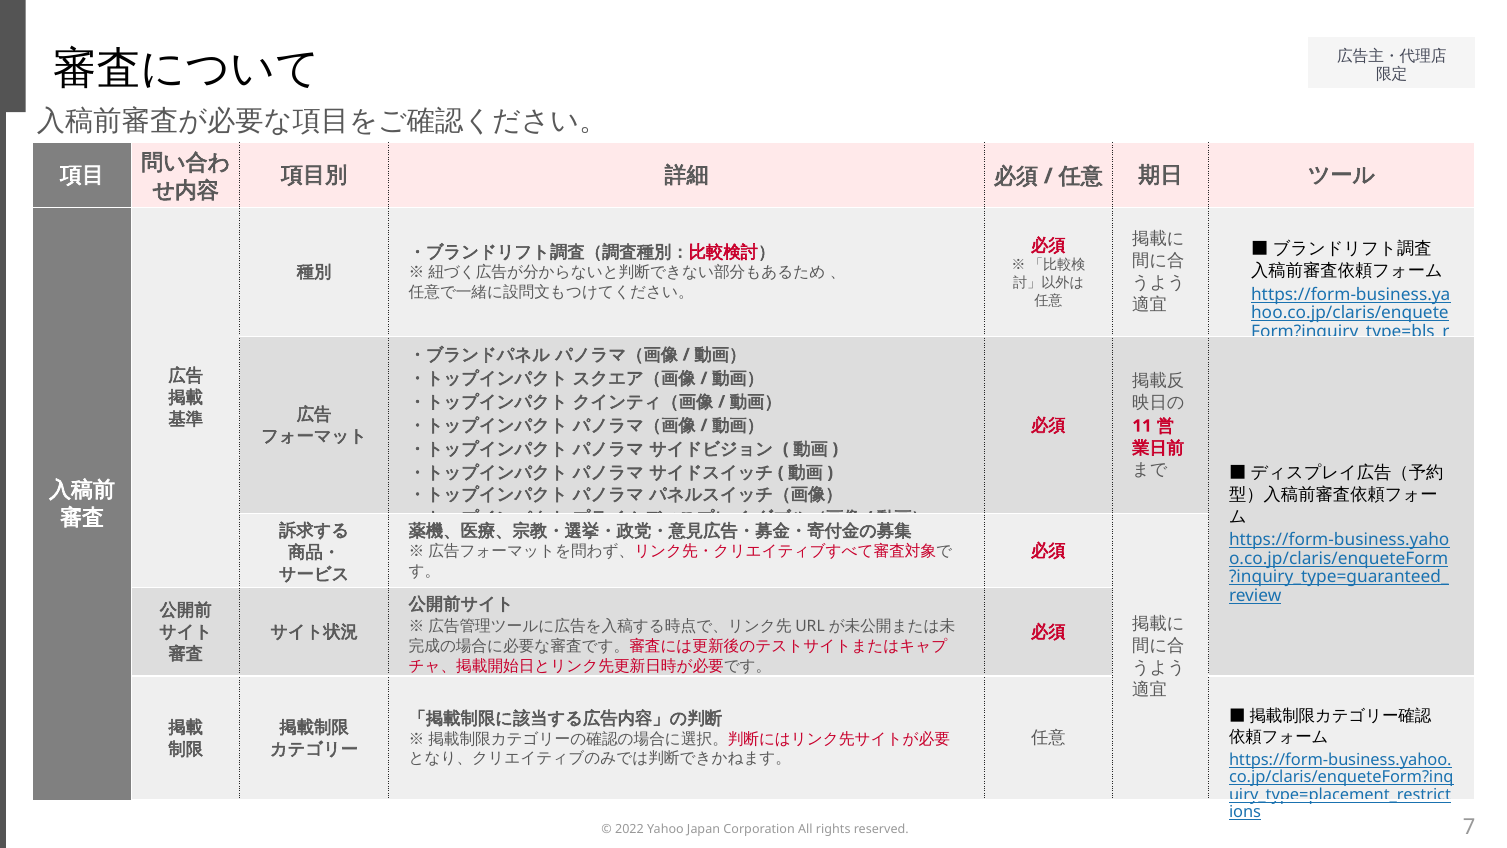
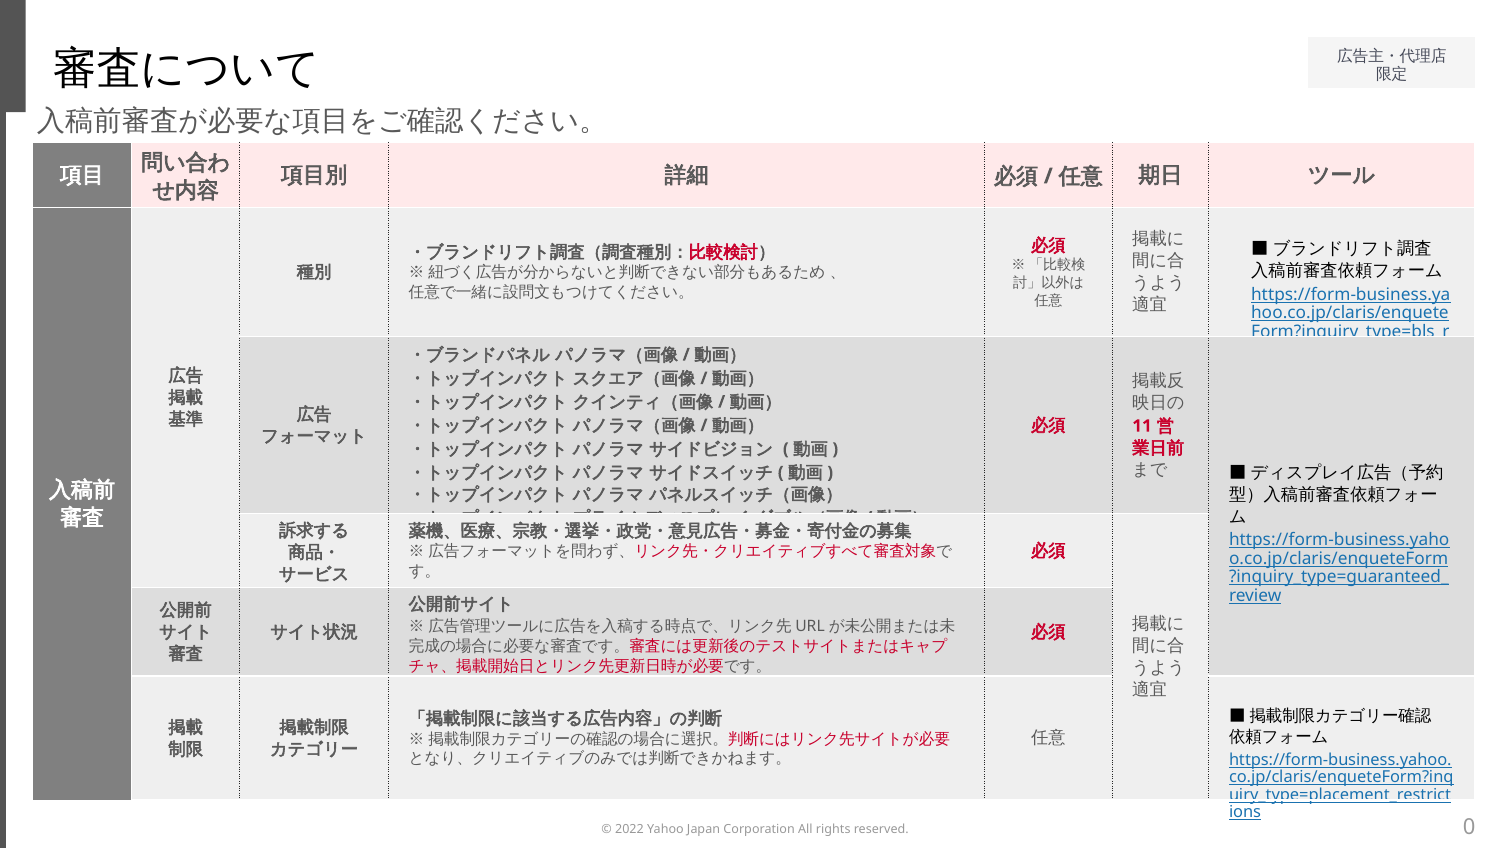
7: 7 -> 0
